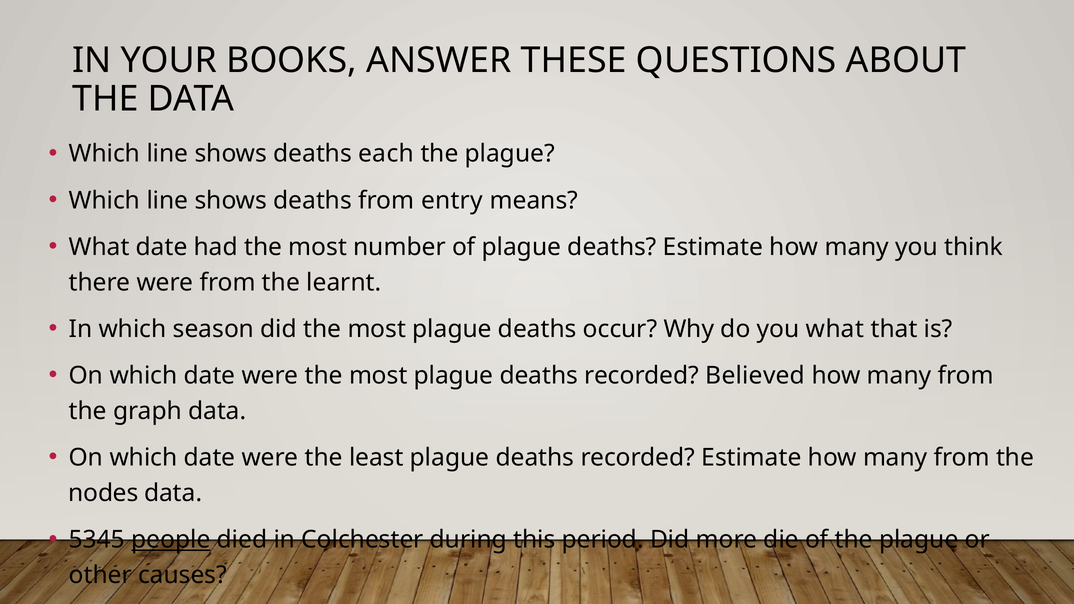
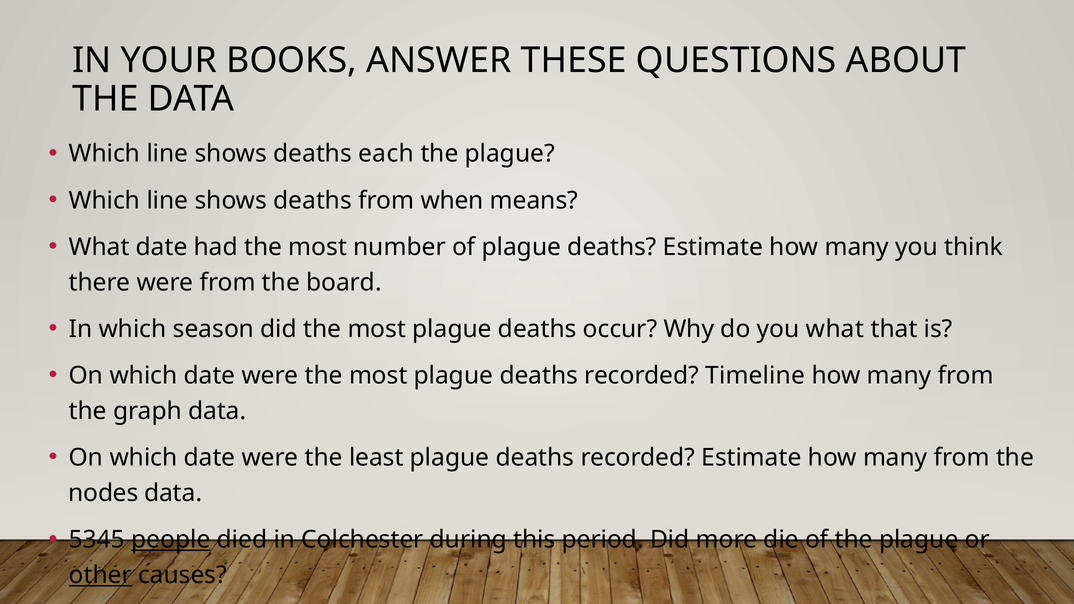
entry: entry -> when
learnt: learnt -> board
Believed: Believed -> Timeline
other underline: none -> present
